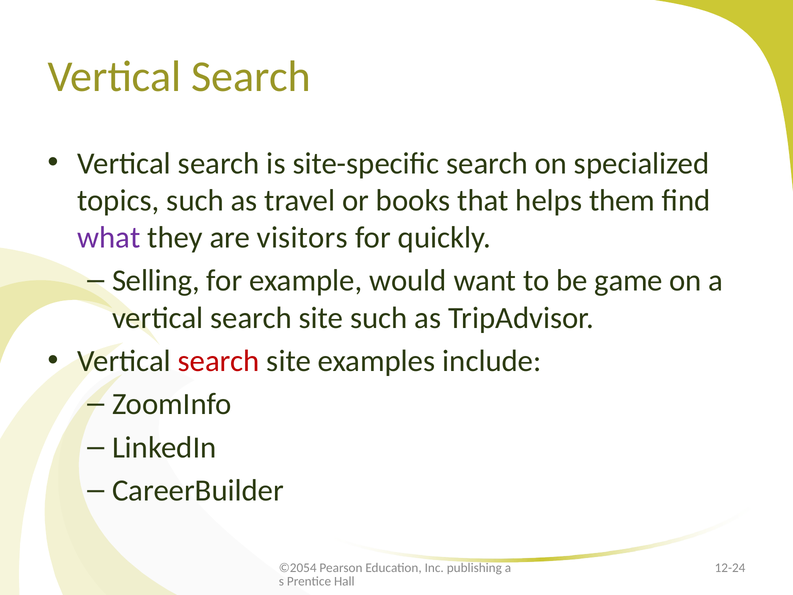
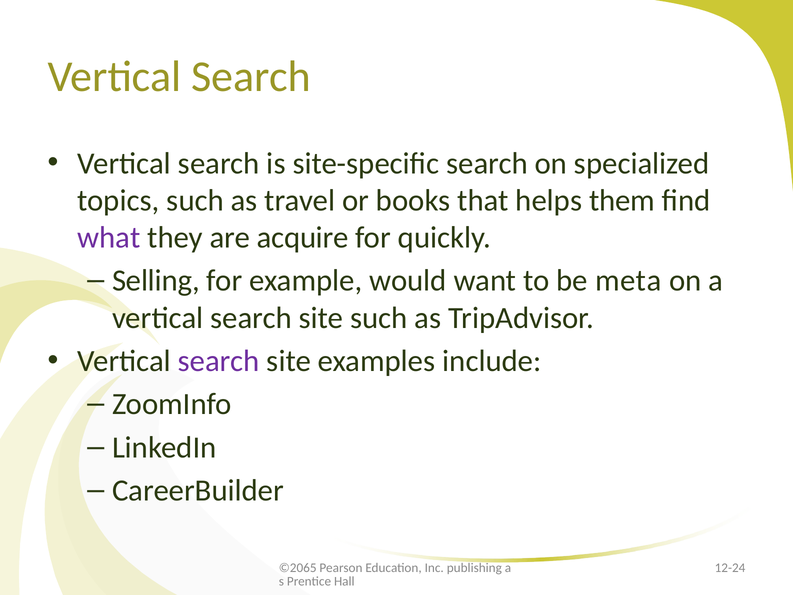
visitors: visitors -> acquire
game: game -> meta
search at (219, 361) colour: red -> purple
©2054: ©2054 -> ©2065
